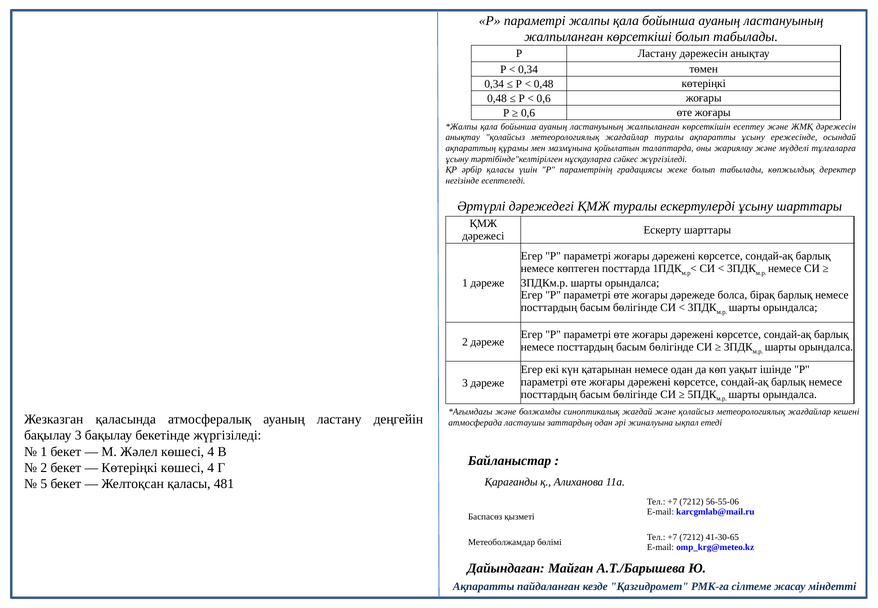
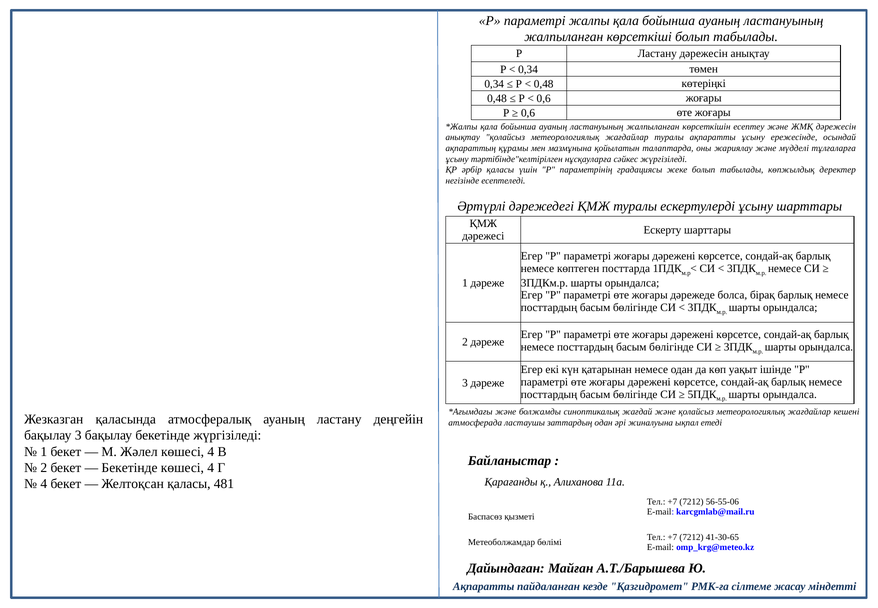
Көтеріңкі at (129, 468): Көтеріңкі -> Бекетінде
5 at (44, 484): 5 -> 4
